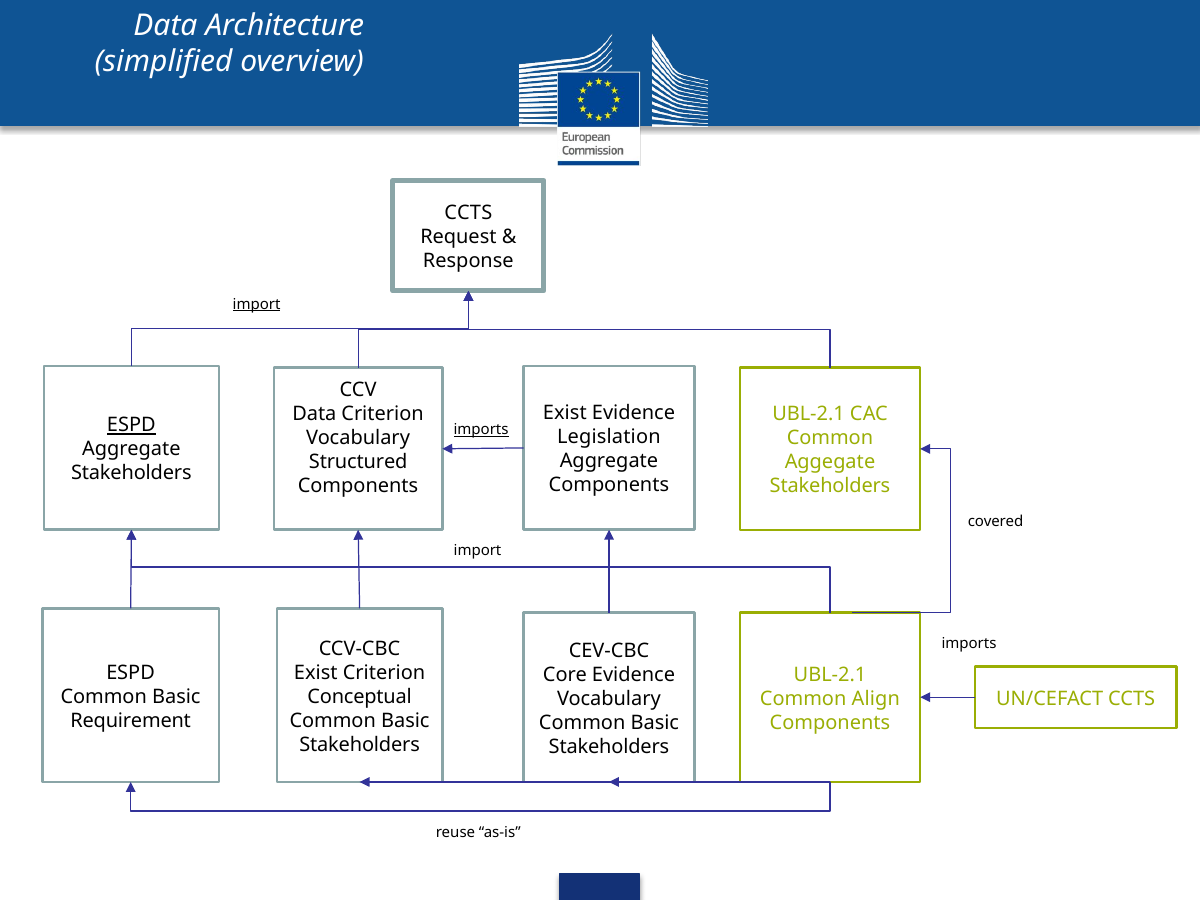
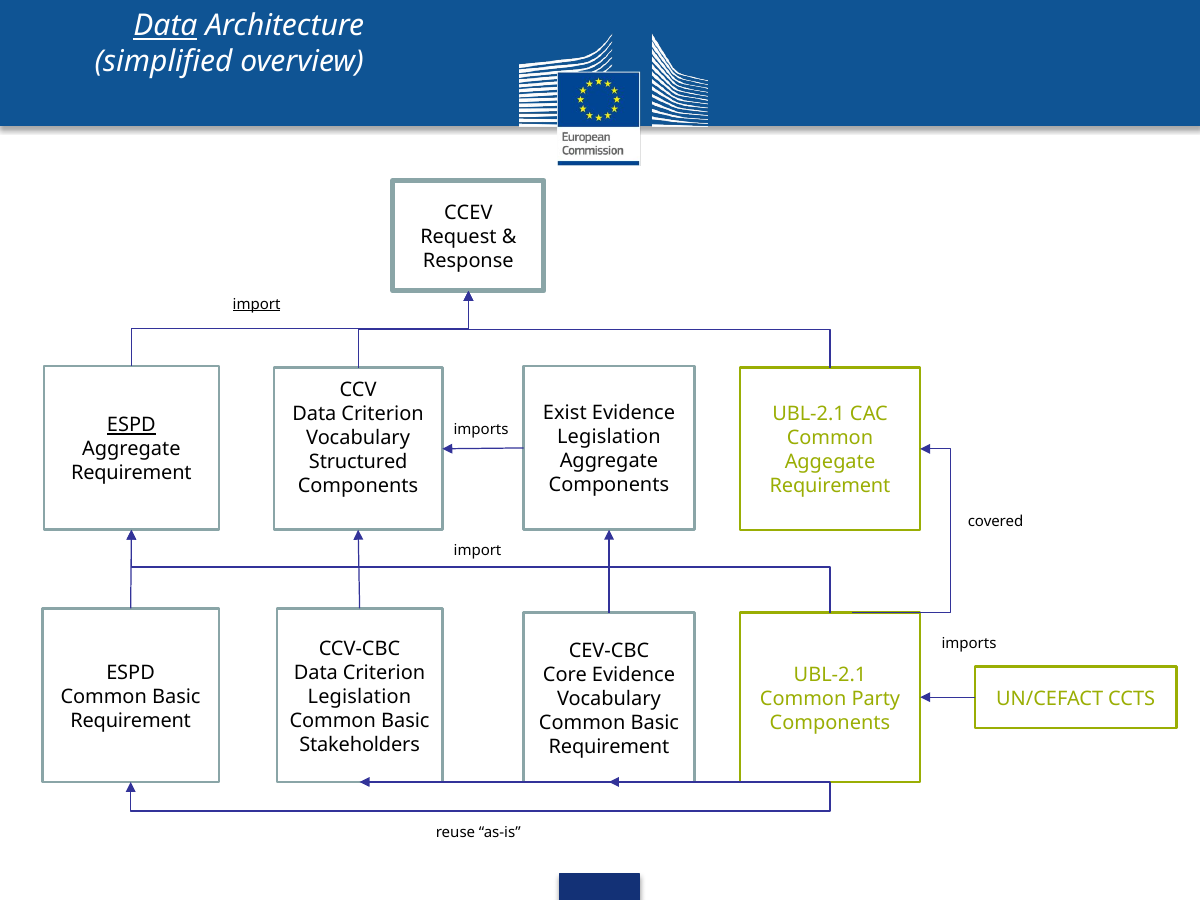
Data at (165, 26) underline: none -> present
CCTS at (468, 213): CCTS -> CCEV
imports at (481, 430) underline: present -> none
Stakeholders at (131, 473): Stakeholders -> Requirement
Stakeholders at (830, 486): Stakeholders -> Requirement
Exist at (316, 672): Exist -> Data
Conceptual at (360, 696): Conceptual -> Legislation
Align: Align -> Party
Stakeholders at (609, 747): Stakeholders -> Requirement
